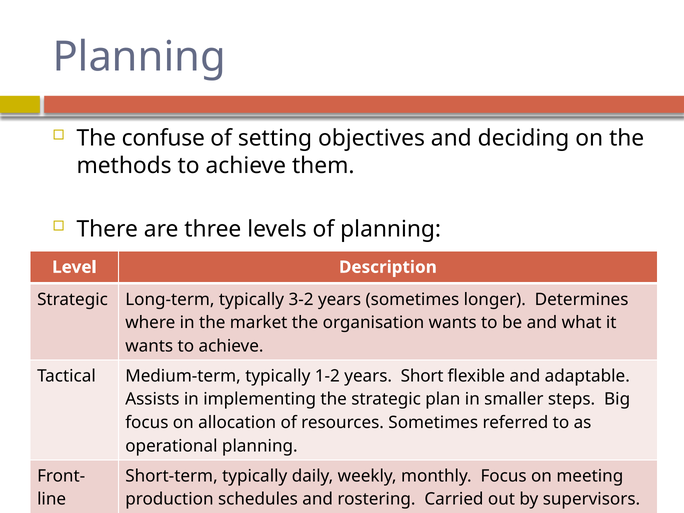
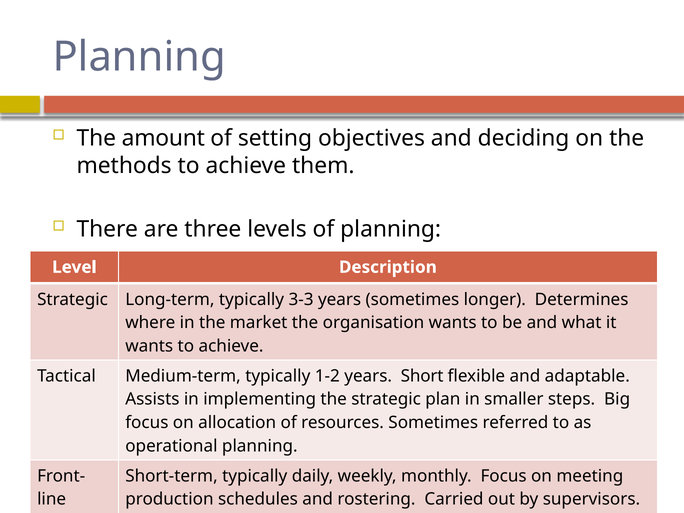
confuse: confuse -> amount
3-2: 3-2 -> 3-3
